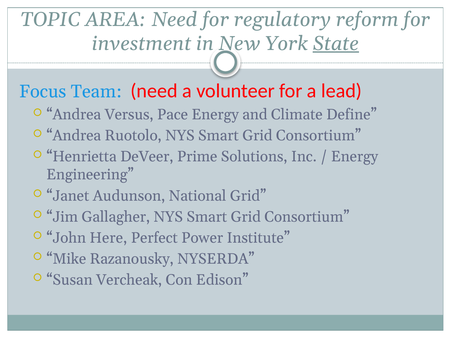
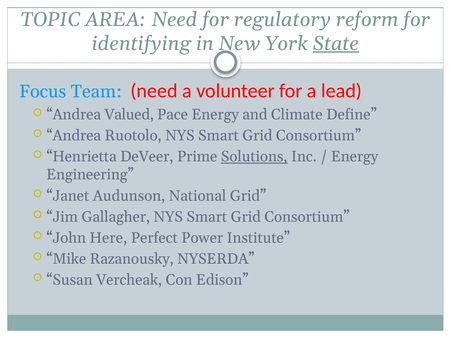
investment: investment -> identifying
Versus: Versus -> Valued
Solutions underline: none -> present
